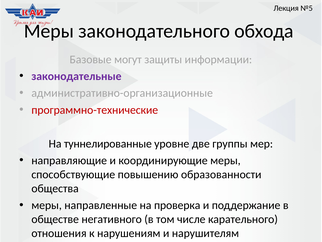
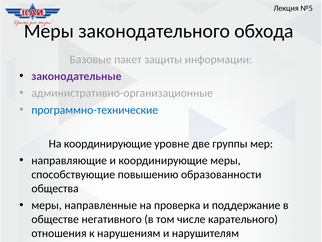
могут: могут -> пакет
программно-технические colour: red -> blue
На туннелированные: туннелированные -> координирующие
